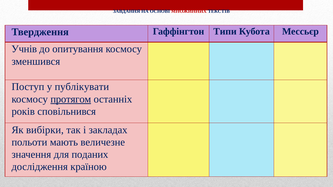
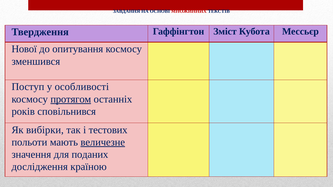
Типи: Типи -> Зміст
Учнів: Учнів -> Нової
публікувати: публікувати -> особливості
закладах: закладах -> тестових
величезне underline: none -> present
